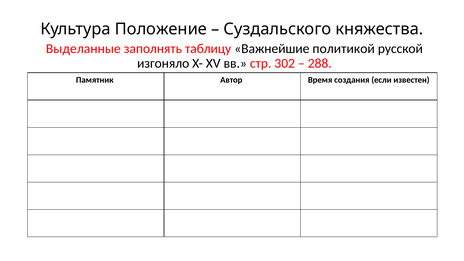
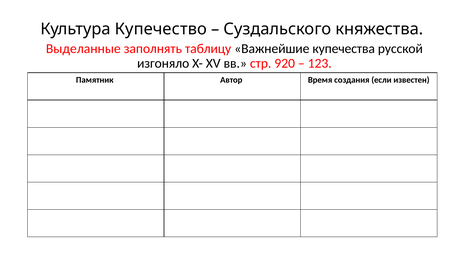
Положение: Положение -> Купечество
политикой: политикой -> купечества
302: 302 -> 920
288: 288 -> 123
